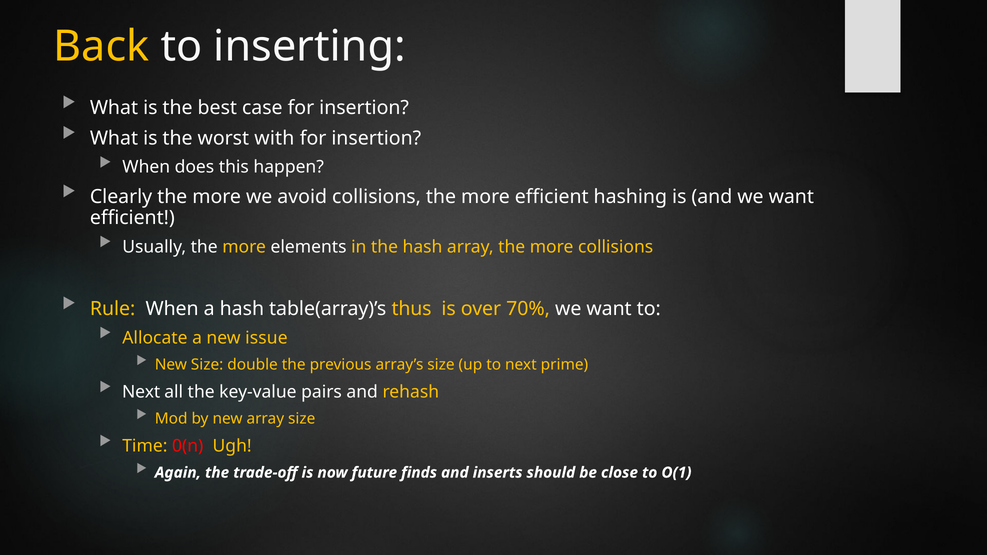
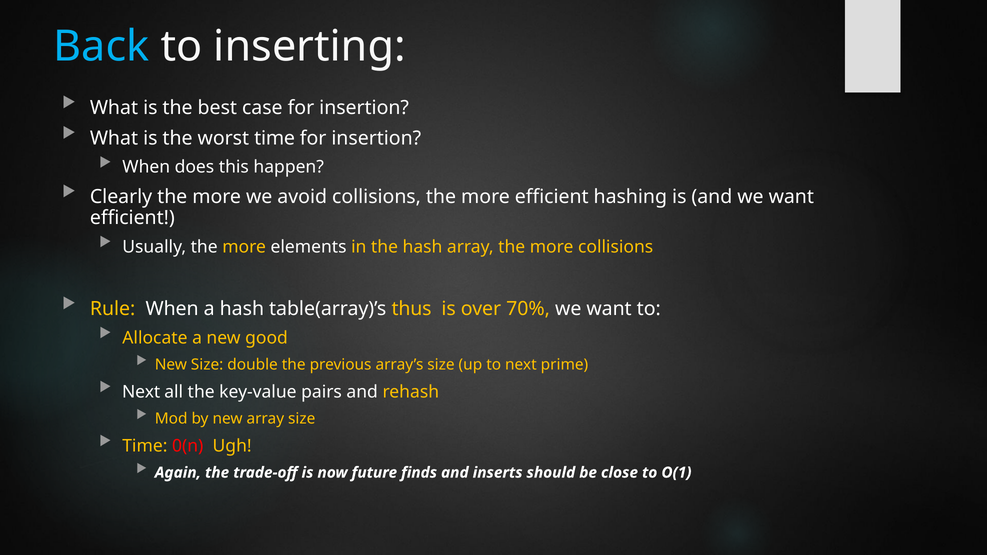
Back colour: yellow -> light blue
worst with: with -> time
issue: issue -> good
